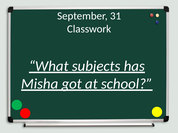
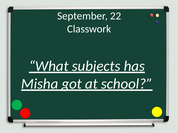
31: 31 -> 22
